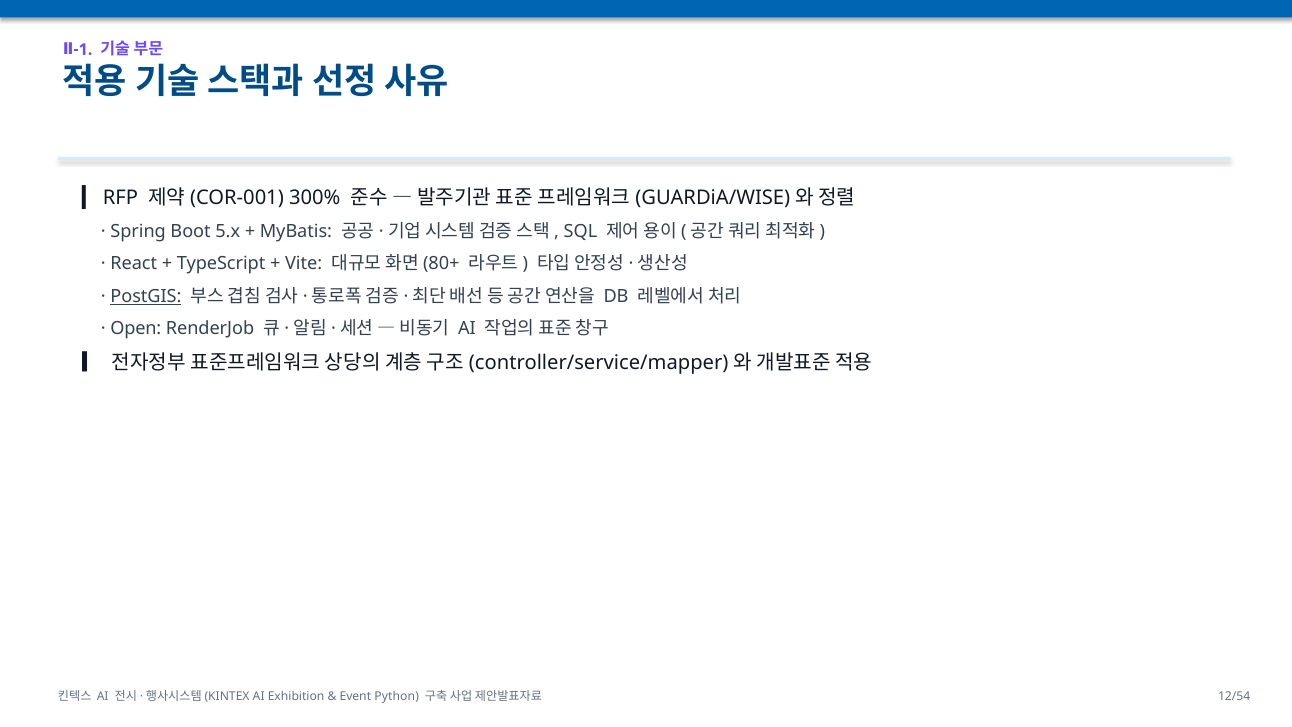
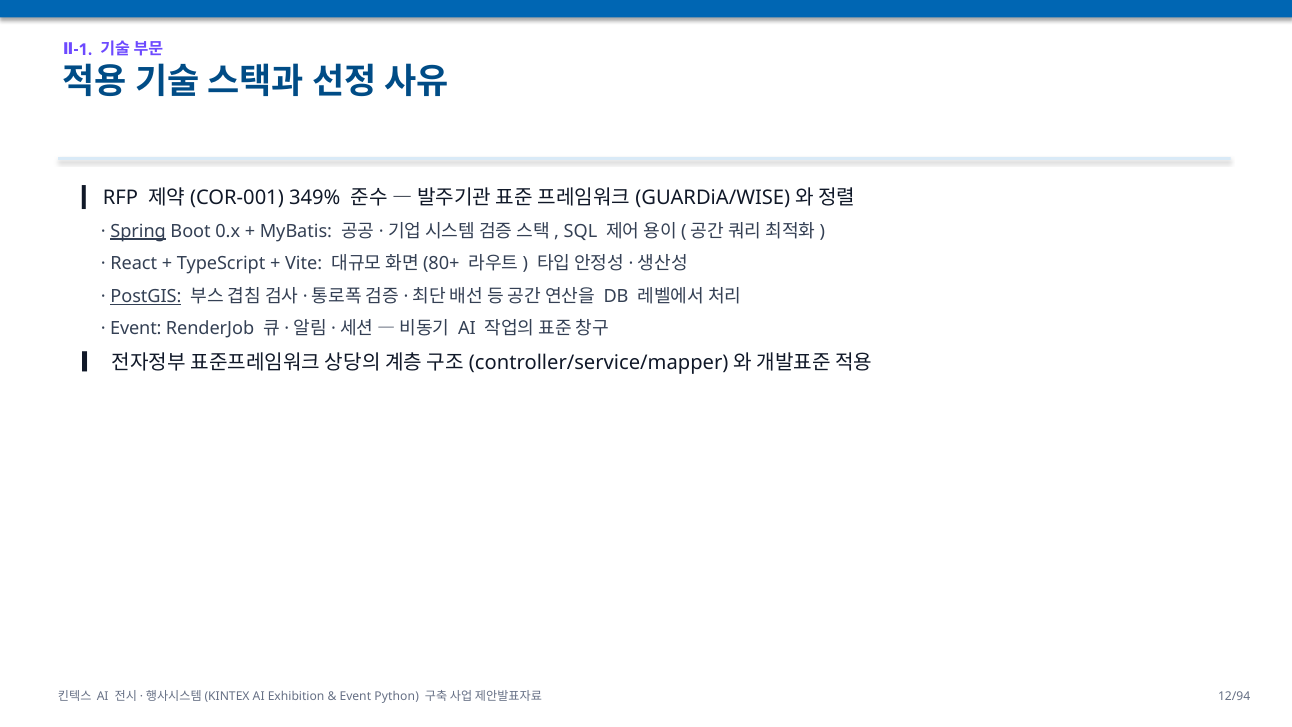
300%: 300% -> 349%
Spring underline: none -> present
5.x: 5.x -> 0.x
Open at (136, 329): Open -> Event
12/54: 12/54 -> 12/94
